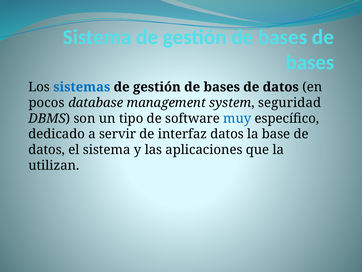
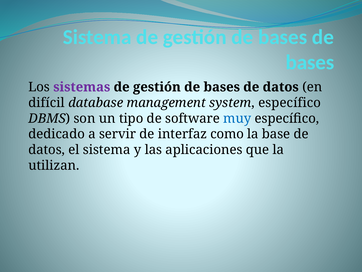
sistemas colour: blue -> purple
pocos: pocos -> difícil
system seguridad: seguridad -> específico
interfaz datos: datos -> como
